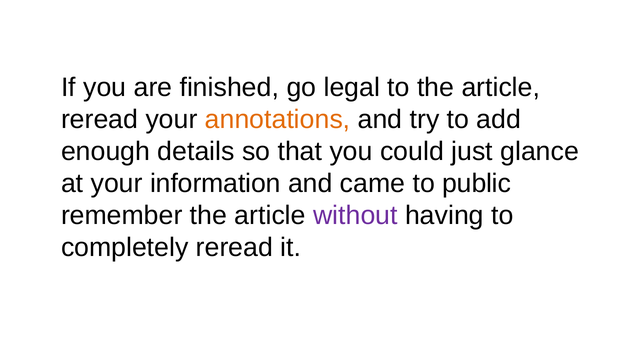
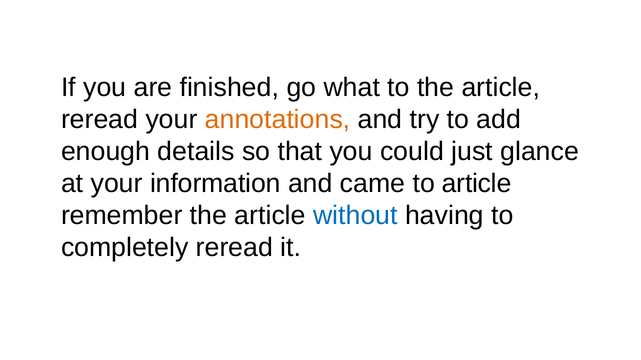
legal: legal -> what
to public: public -> article
without colour: purple -> blue
